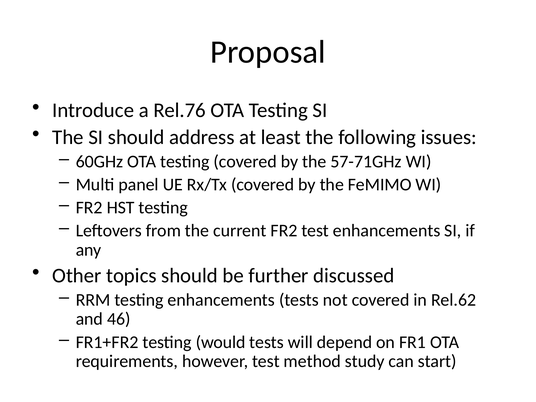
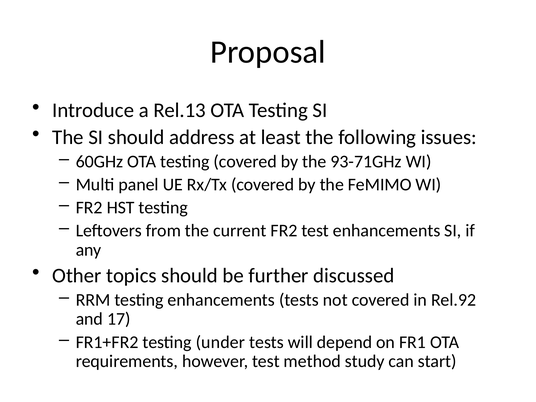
Rel.76: Rel.76 -> Rel.13
57-71GHz: 57-71GHz -> 93-71GHz
Rel.62: Rel.62 -> Rel.92
46: 46 -> 17
would: would -> under
